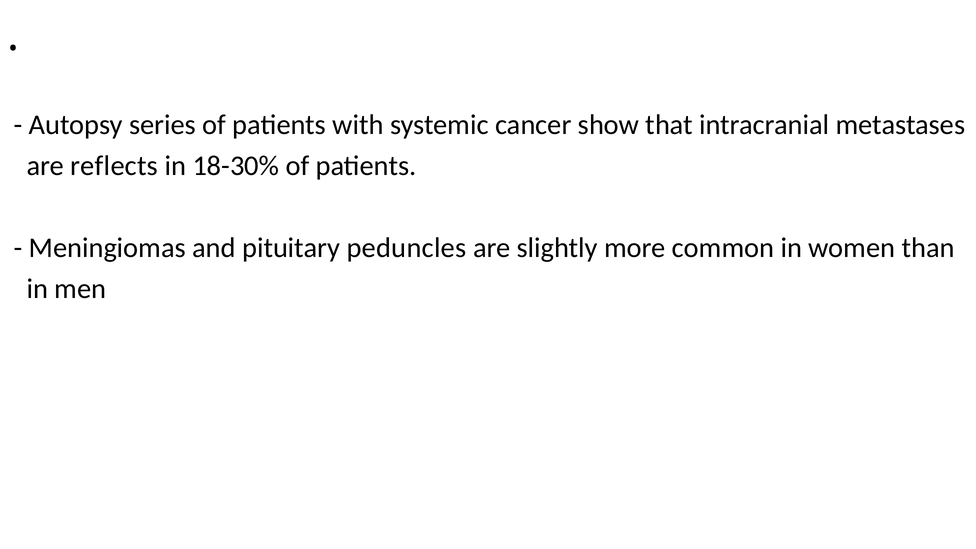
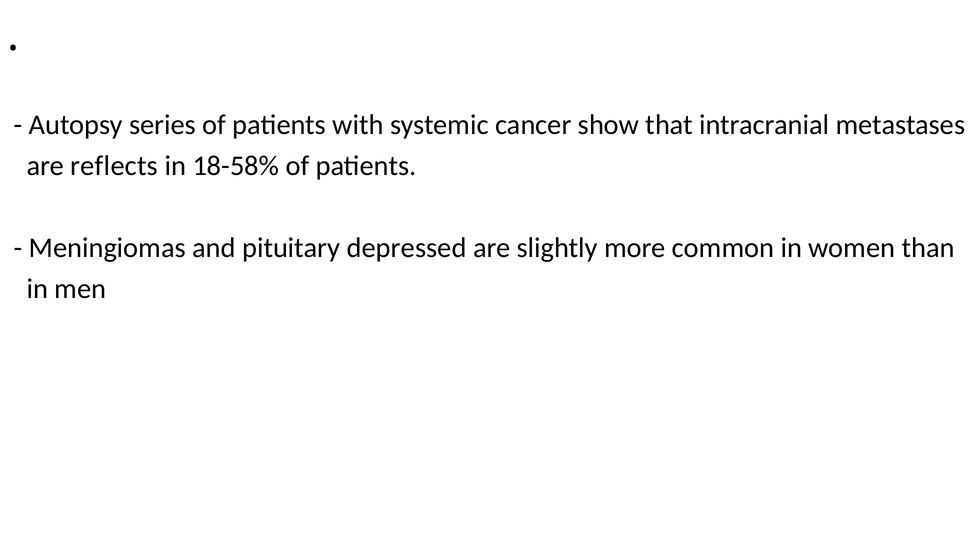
18-30%: 18-30% -> 18-58%
peduncles: peduncles -> depressed
